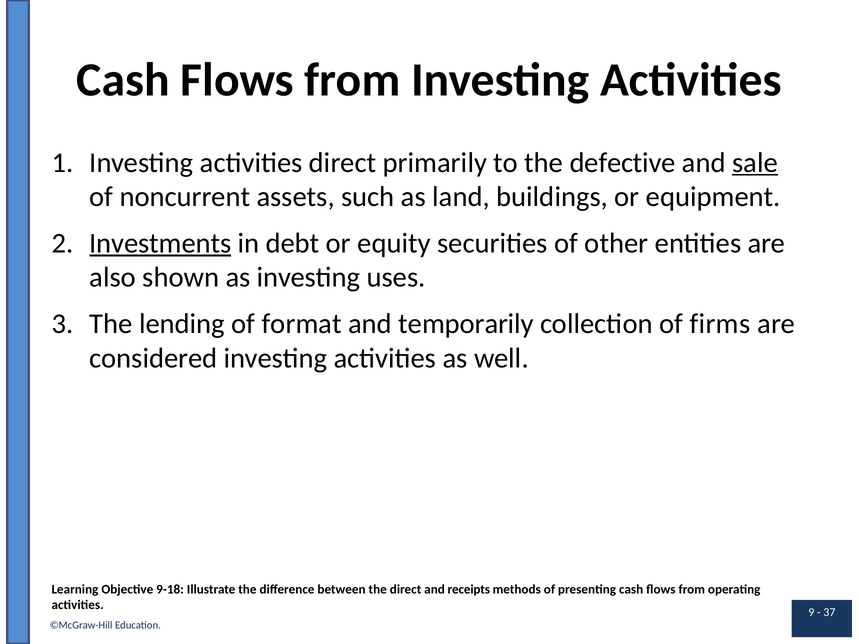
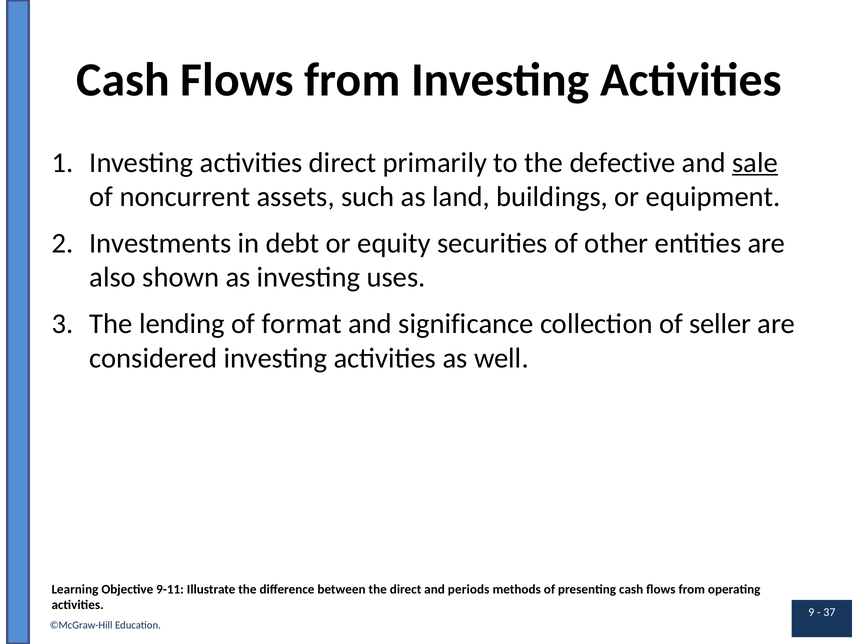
Investments underline: present -> none
temporarily: temporarily -> significance
firms: firms -> seller
9-18: 9-18 -> 9-11
receipts: receipts -> periods
